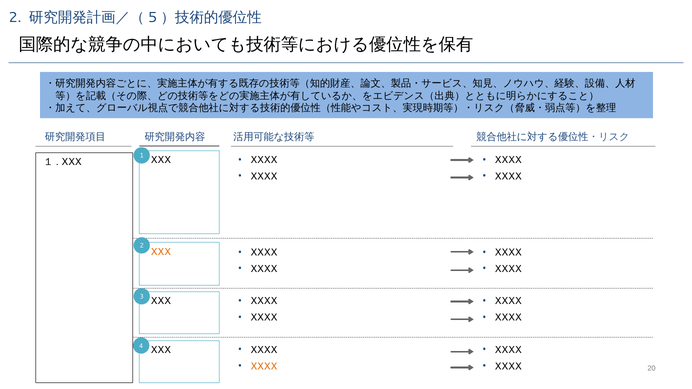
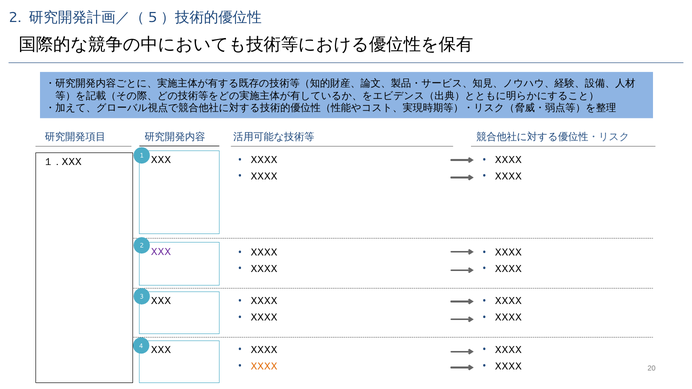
XXX at (161, 252) colour: orange -> purple
